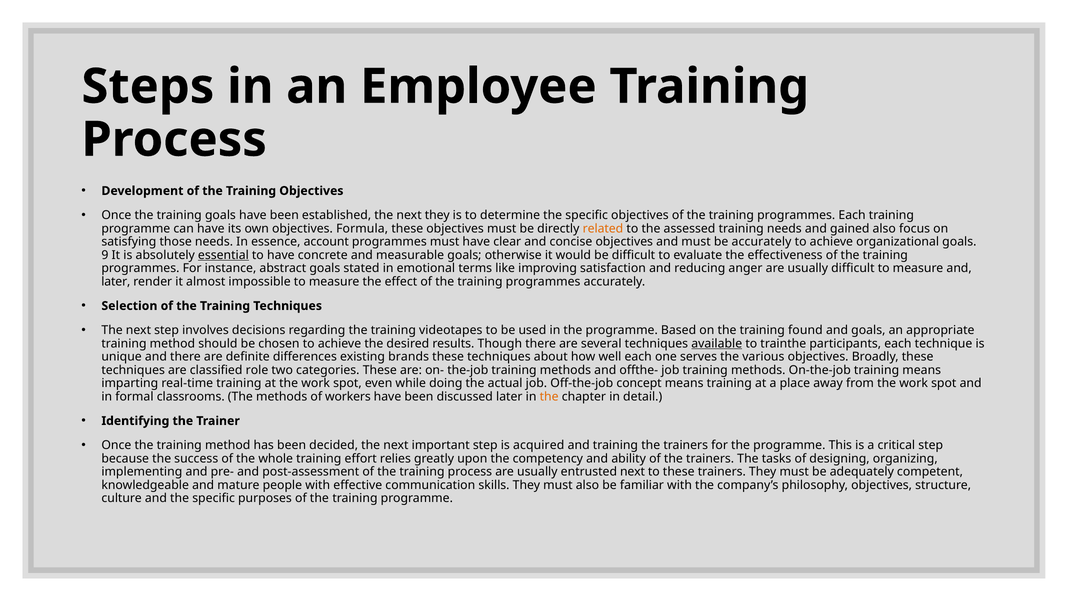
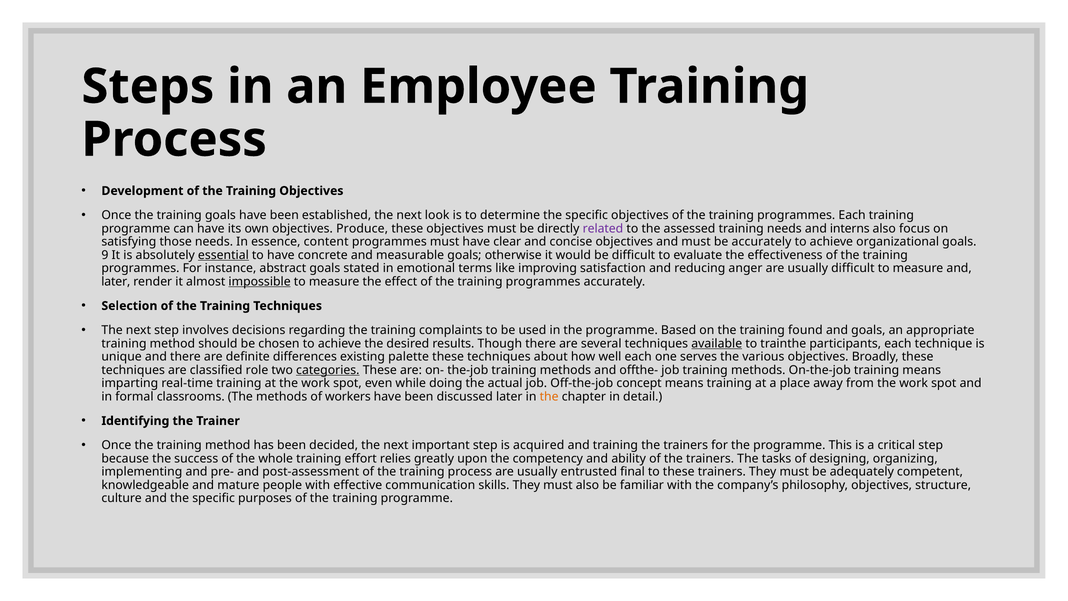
next they: they -> look
Formula: Formula -> Produce
related colour: orange -> purple
gained: gained -> interns
account: account -> content
impossible underline: none -> present
videotapes: videotapes -> complaints
brands: brands -> palette
categories underline: none -> present
entrusted next: next -> final
